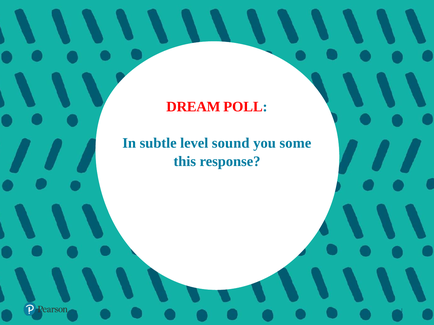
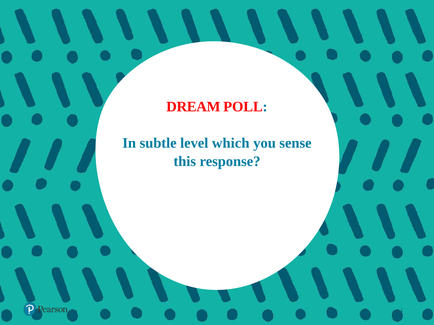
sound: sound -> which
some: some -> sense
